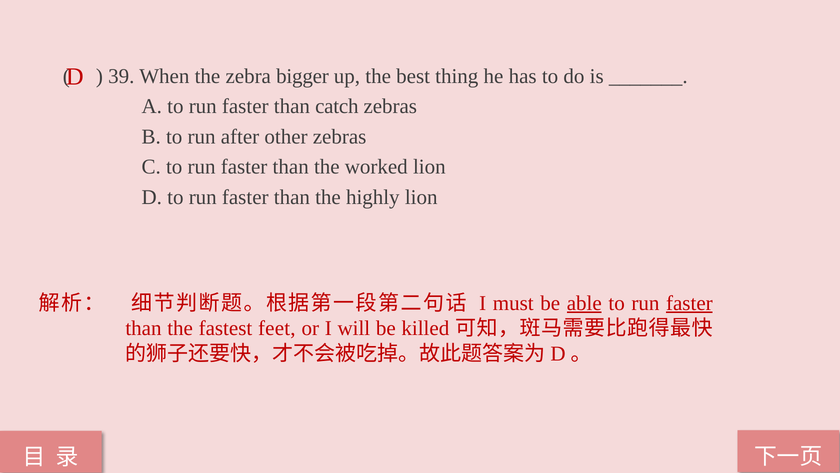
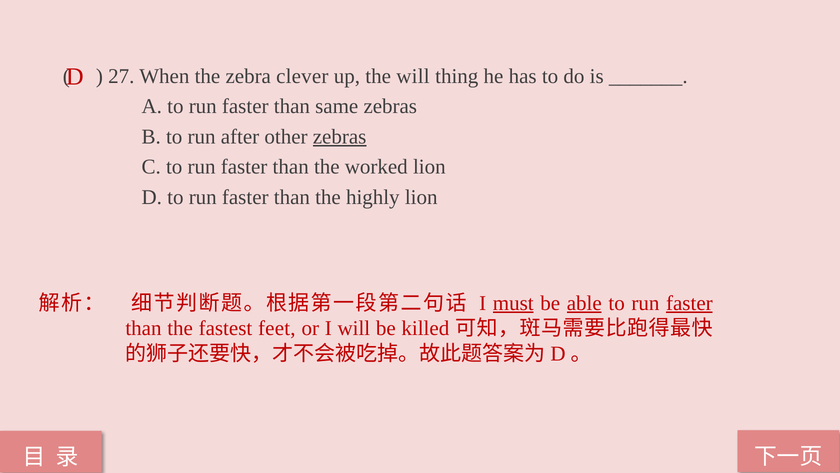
39: 39 -> 27
bigger: bigger -> clever
the best: best -> will
catch: catch -> same
zebras at (340, 136) underline: none -> present
must underline: none -> present
